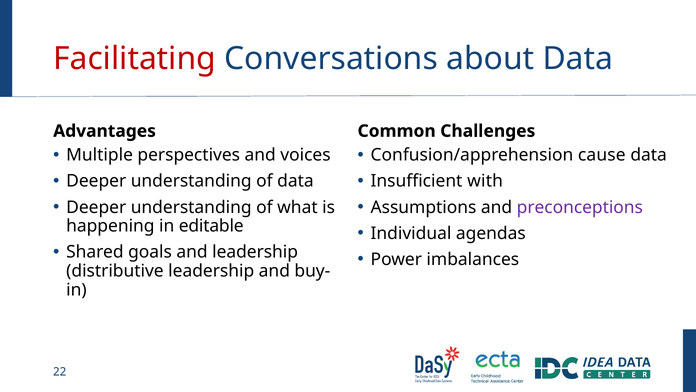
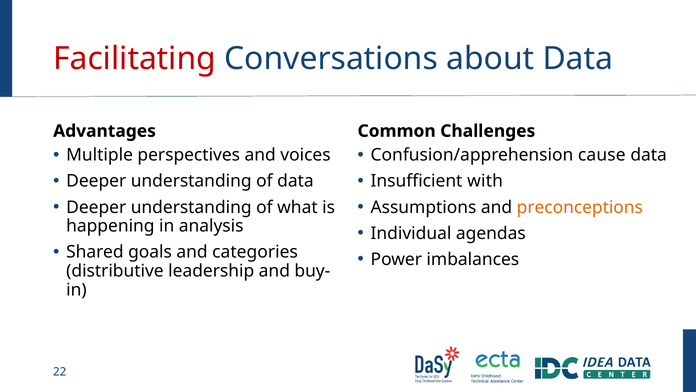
preconceptions colour: purple -> orange
editable: editable -> analysis
and leadership: leadership -> categories
